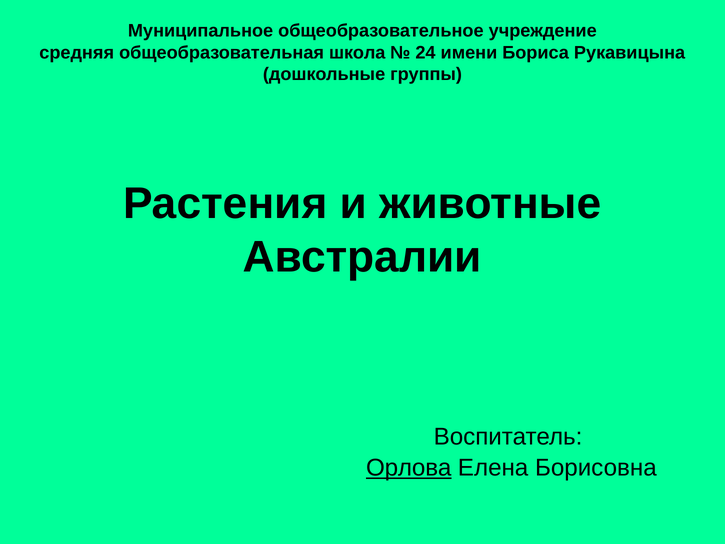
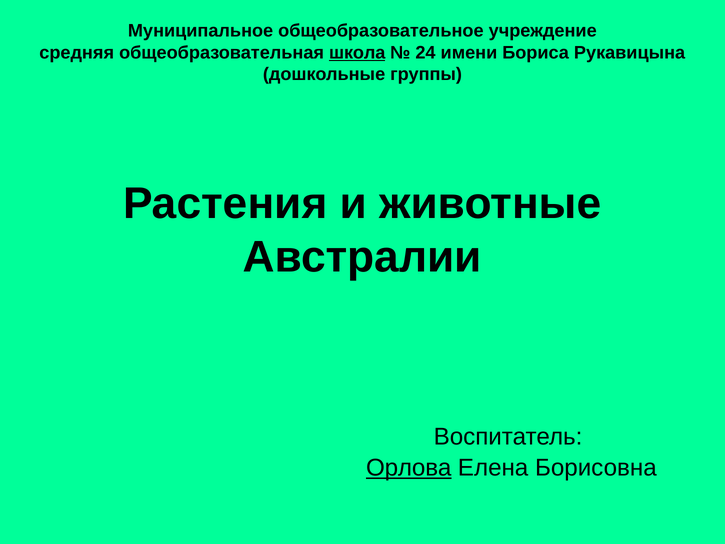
школа underline: none -> present
